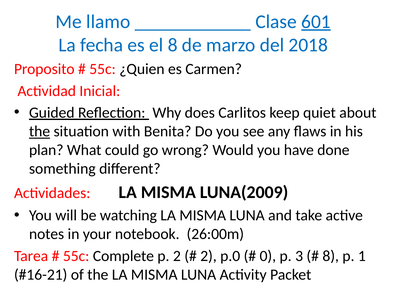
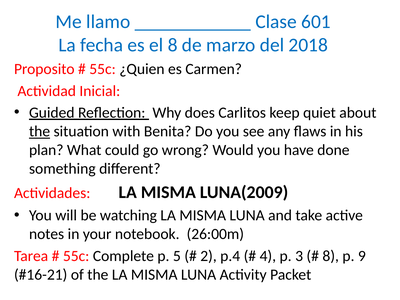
601 underline: present -> none
p 2: 2 -> 5
p.0: p.0 -> p.4
0: 0 -> 4
1: 1 -> 9
